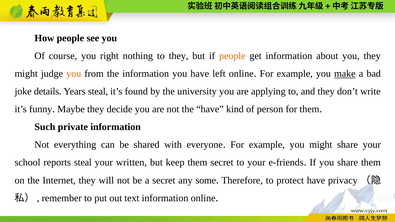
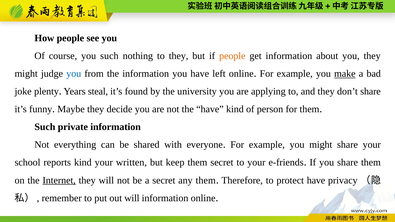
you right: right -> such
you at (74, 74) colour: orange -> blue
details: details -> plenty
don’t write: write -> share
reports steal: steal -> kind
Internet underline: none -> present
any some: some -> them
out text: text -> will
